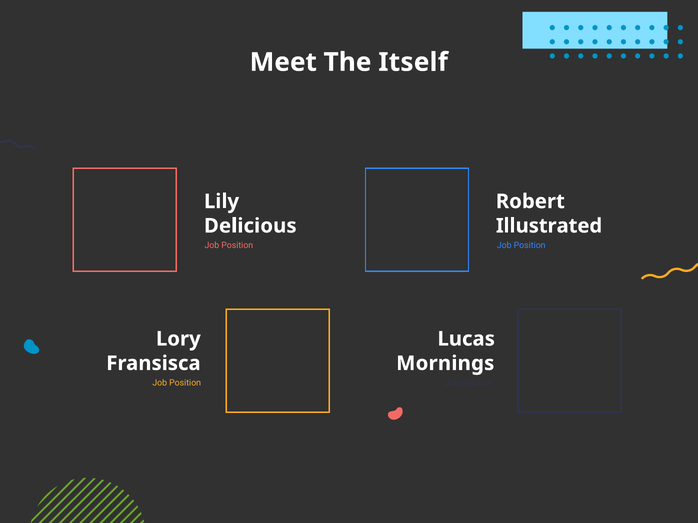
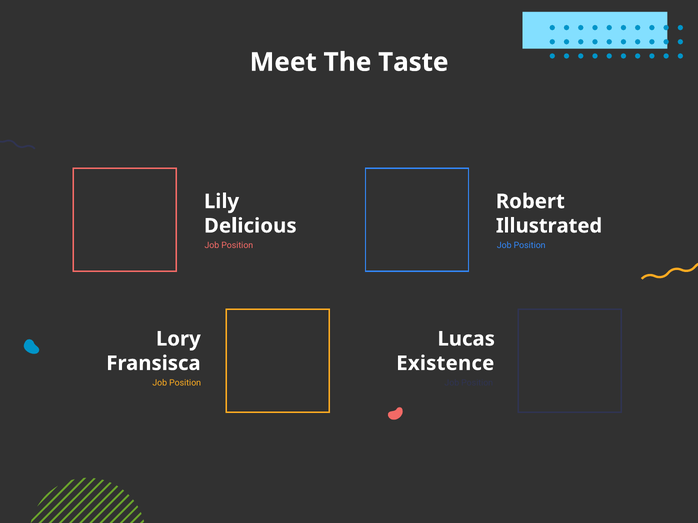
Itself: Itself -> Taste
Mornings: Mornings -> Existence
